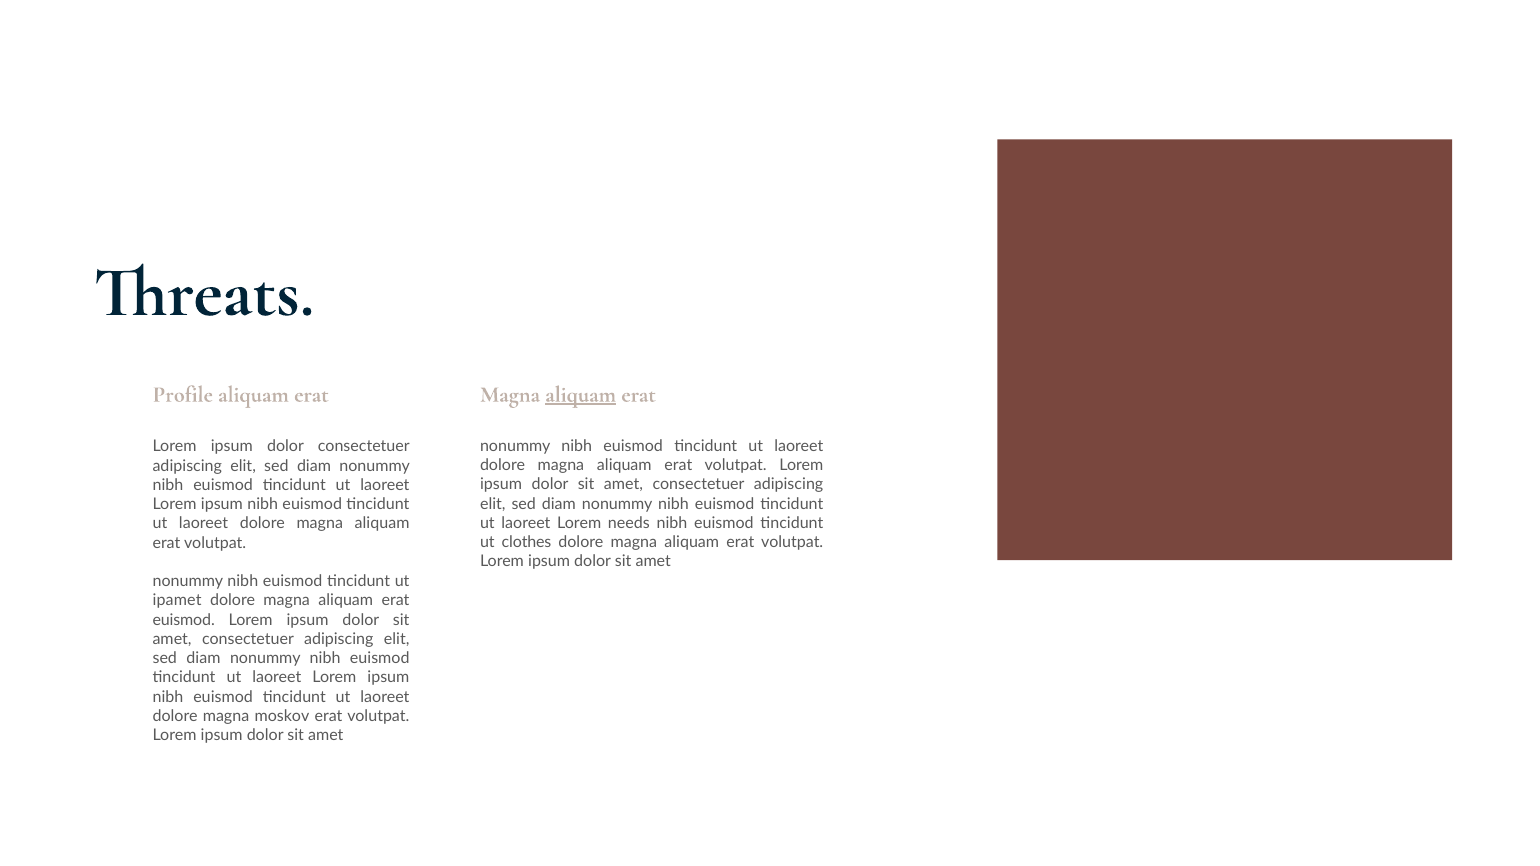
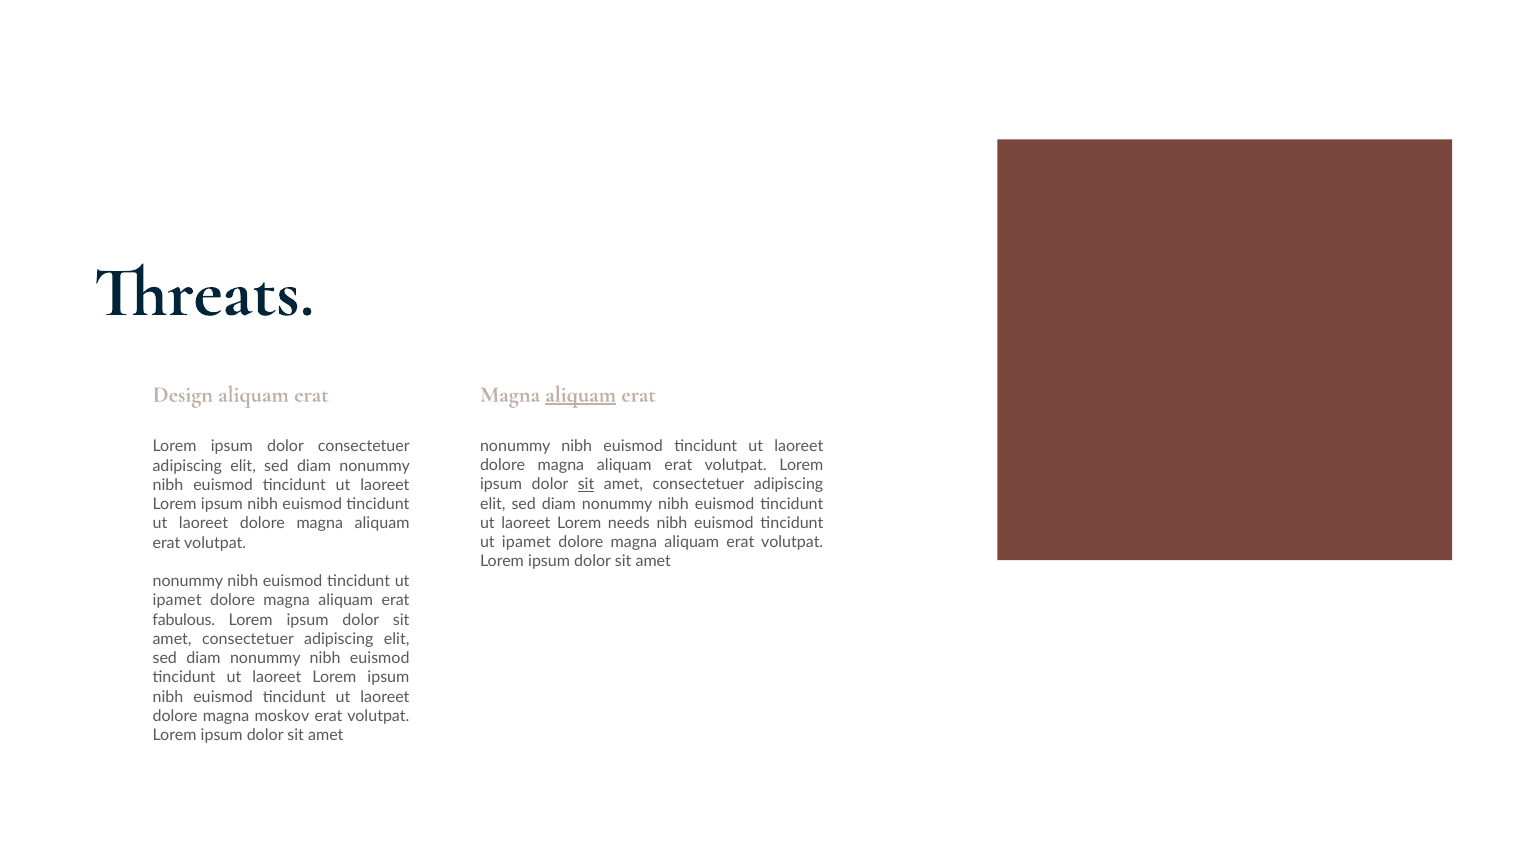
Profile: Profile -> Design
sit at (586, 485) underline: none -> present
clothes at (527, 543): clothes -> ipamet
euismod at (184, 620): euismod -> fabulous
